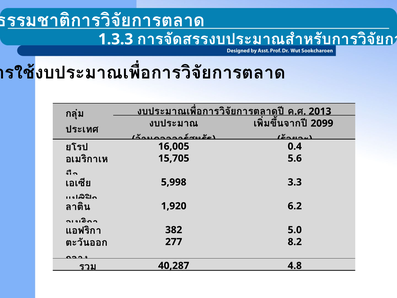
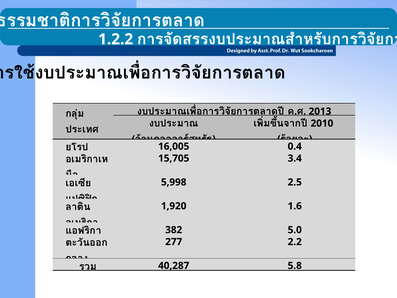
1.3.3: 1.3.3 -> 1.2.2
2099: 2099 -> 2010
5.6: 5.6 -> 3.4
3.3: 3.3 -> 2.5
6.2: 6.2 -> 1.6
8.2: 8.2 -> 2.2
4.8: 4.8 -> 5.8
